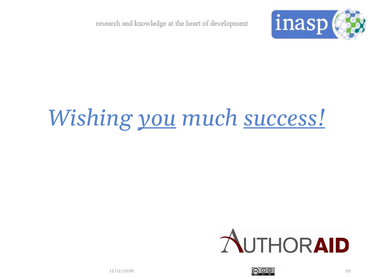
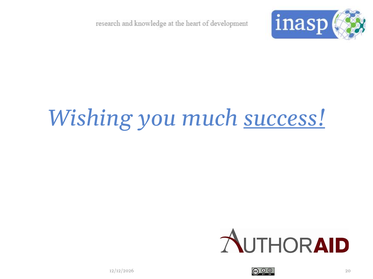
you underline: present -> none
